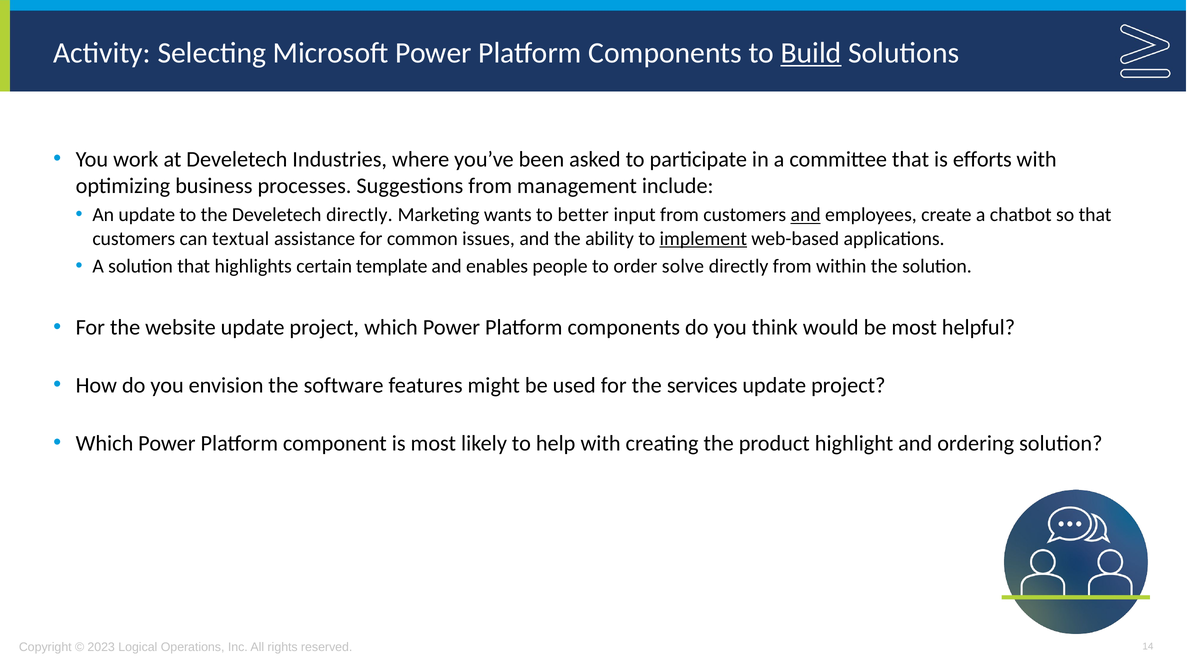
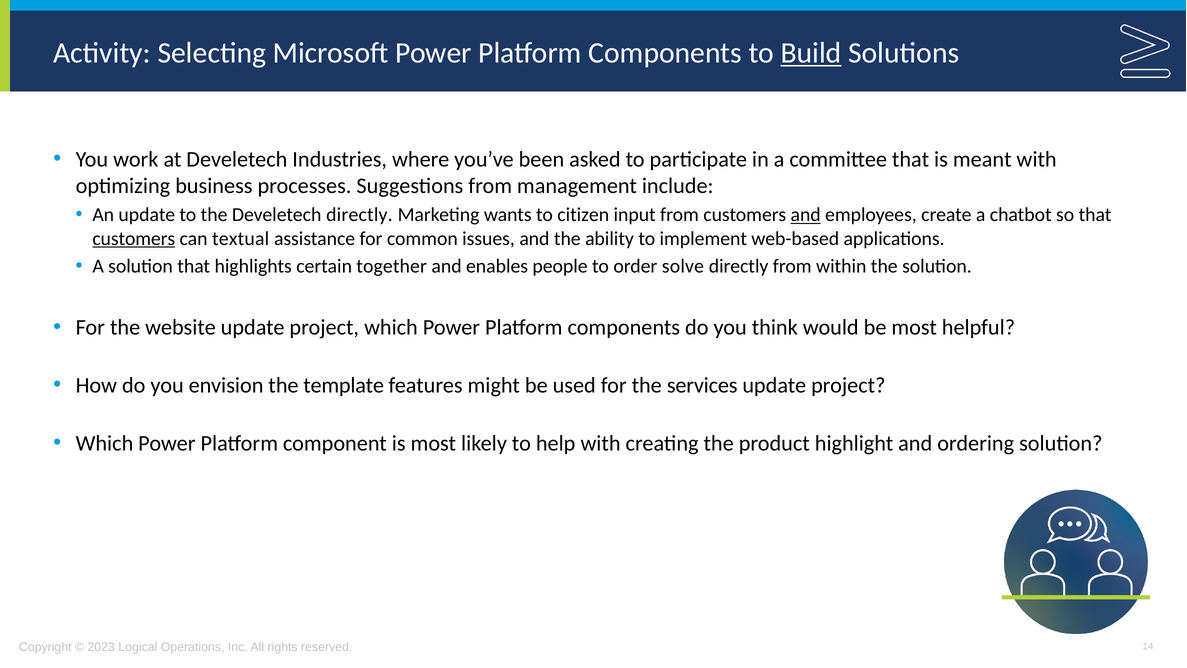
efforts: efforts -> meant
better: better -> citizen
customers at (134, 239) underline: none -> present
implement underline: present -> none
template: template -> together
software: software -> template
